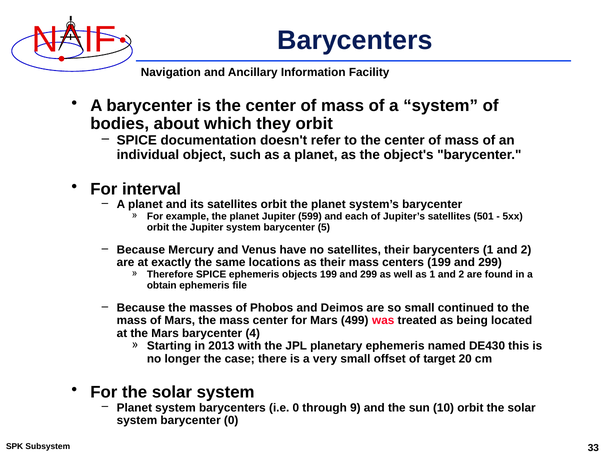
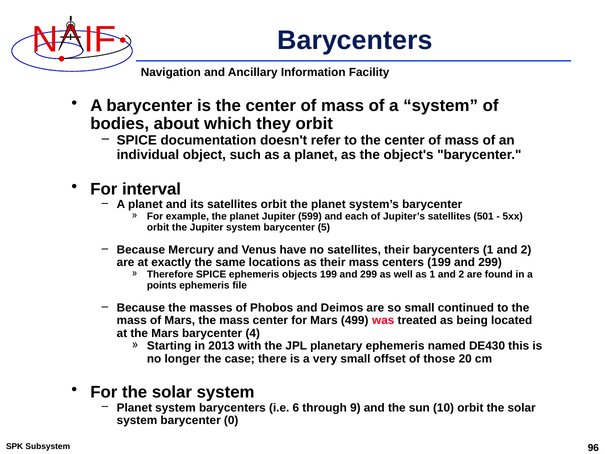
obtain: obtain -> points
target: target -> those
i.e 0: 0 -> 6
33: 33 -> 96
